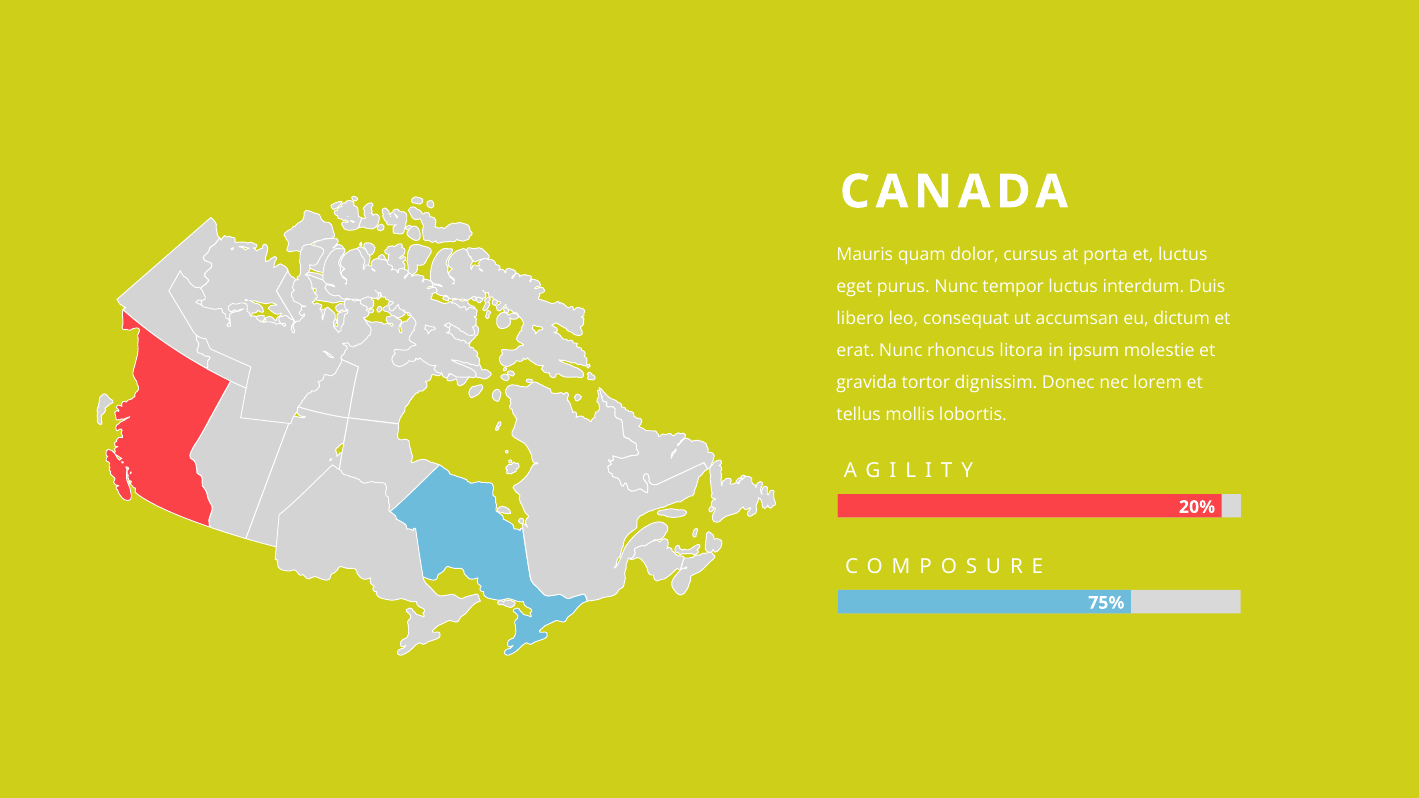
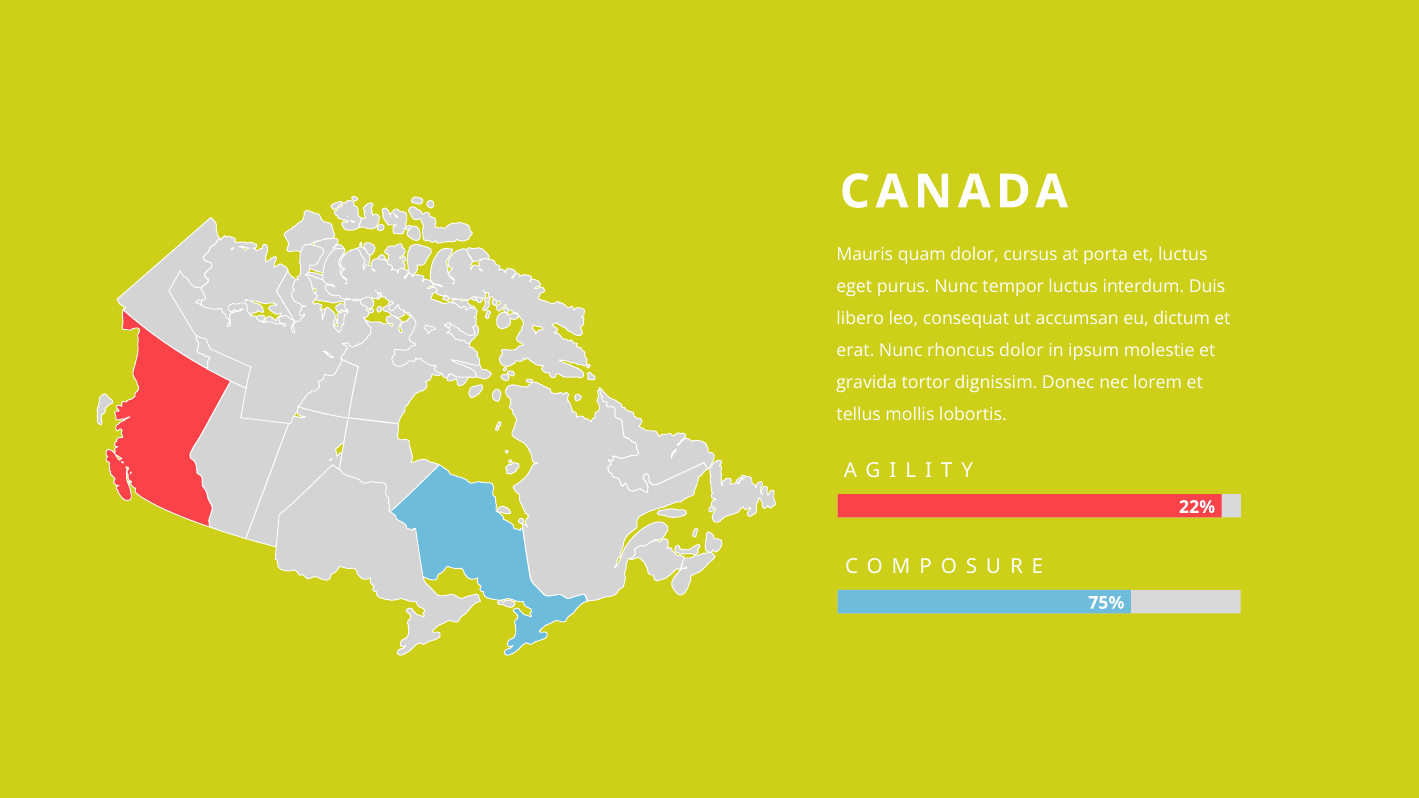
rhoncus litora: litora -> dolor
20%: 20% -> 22%
